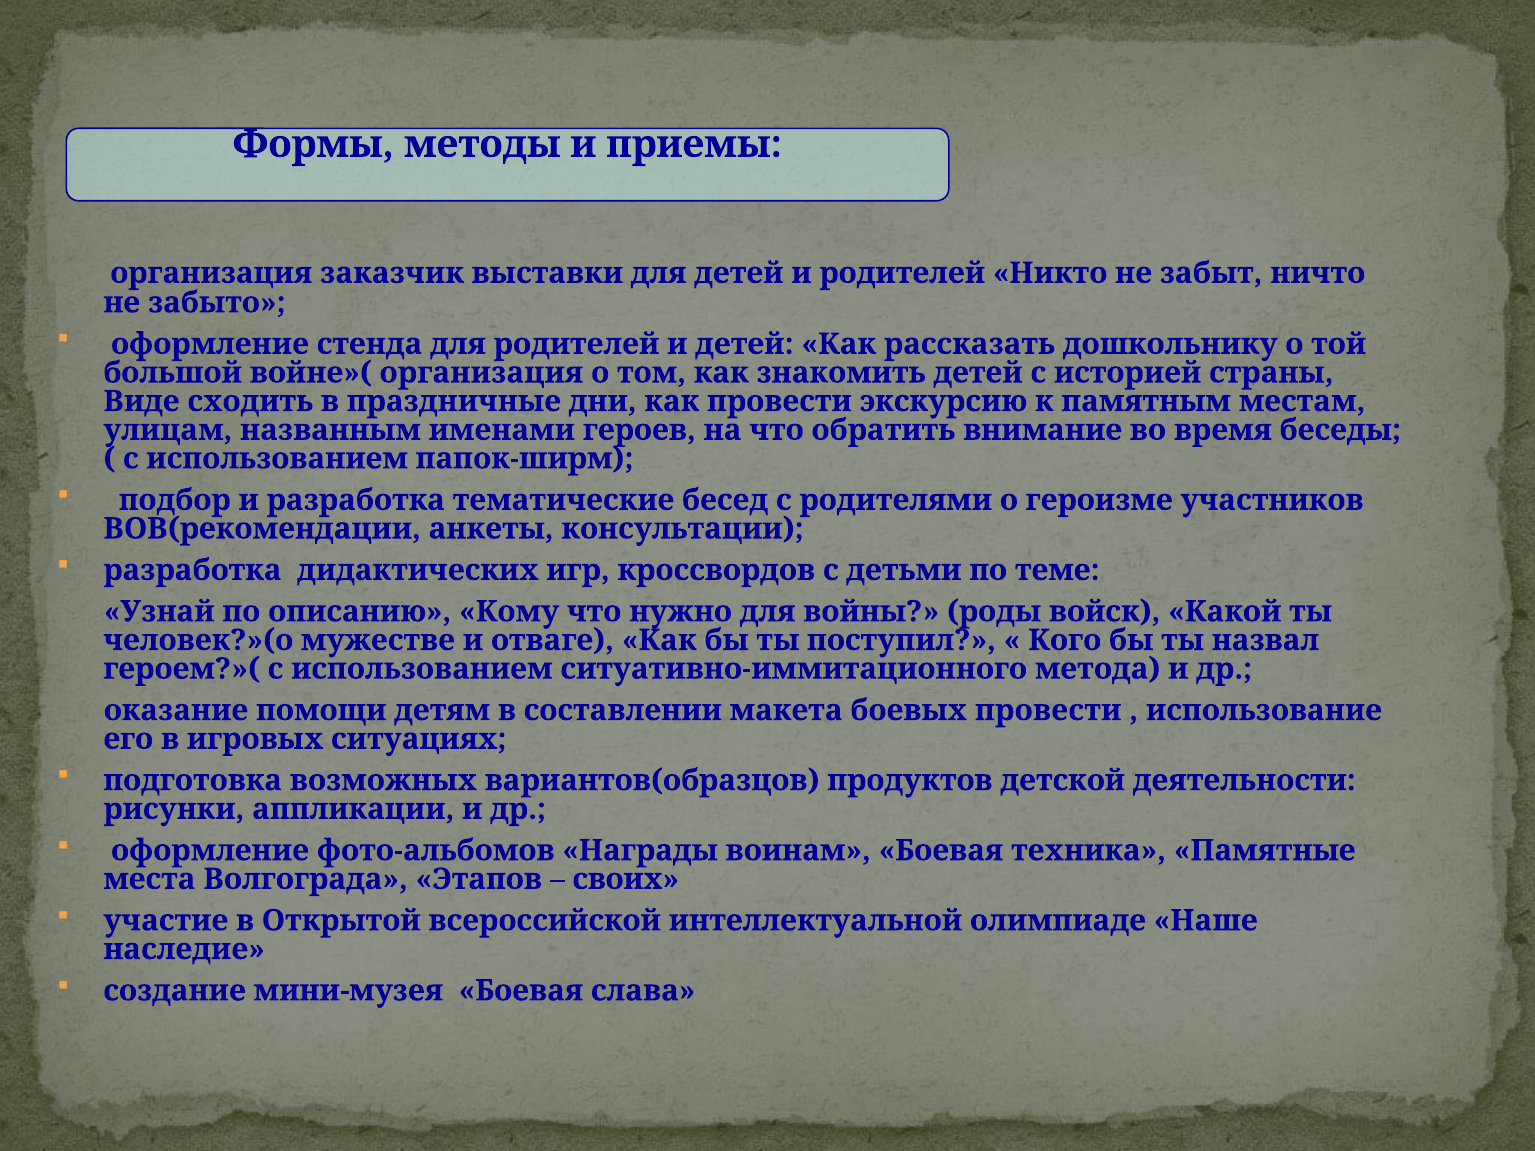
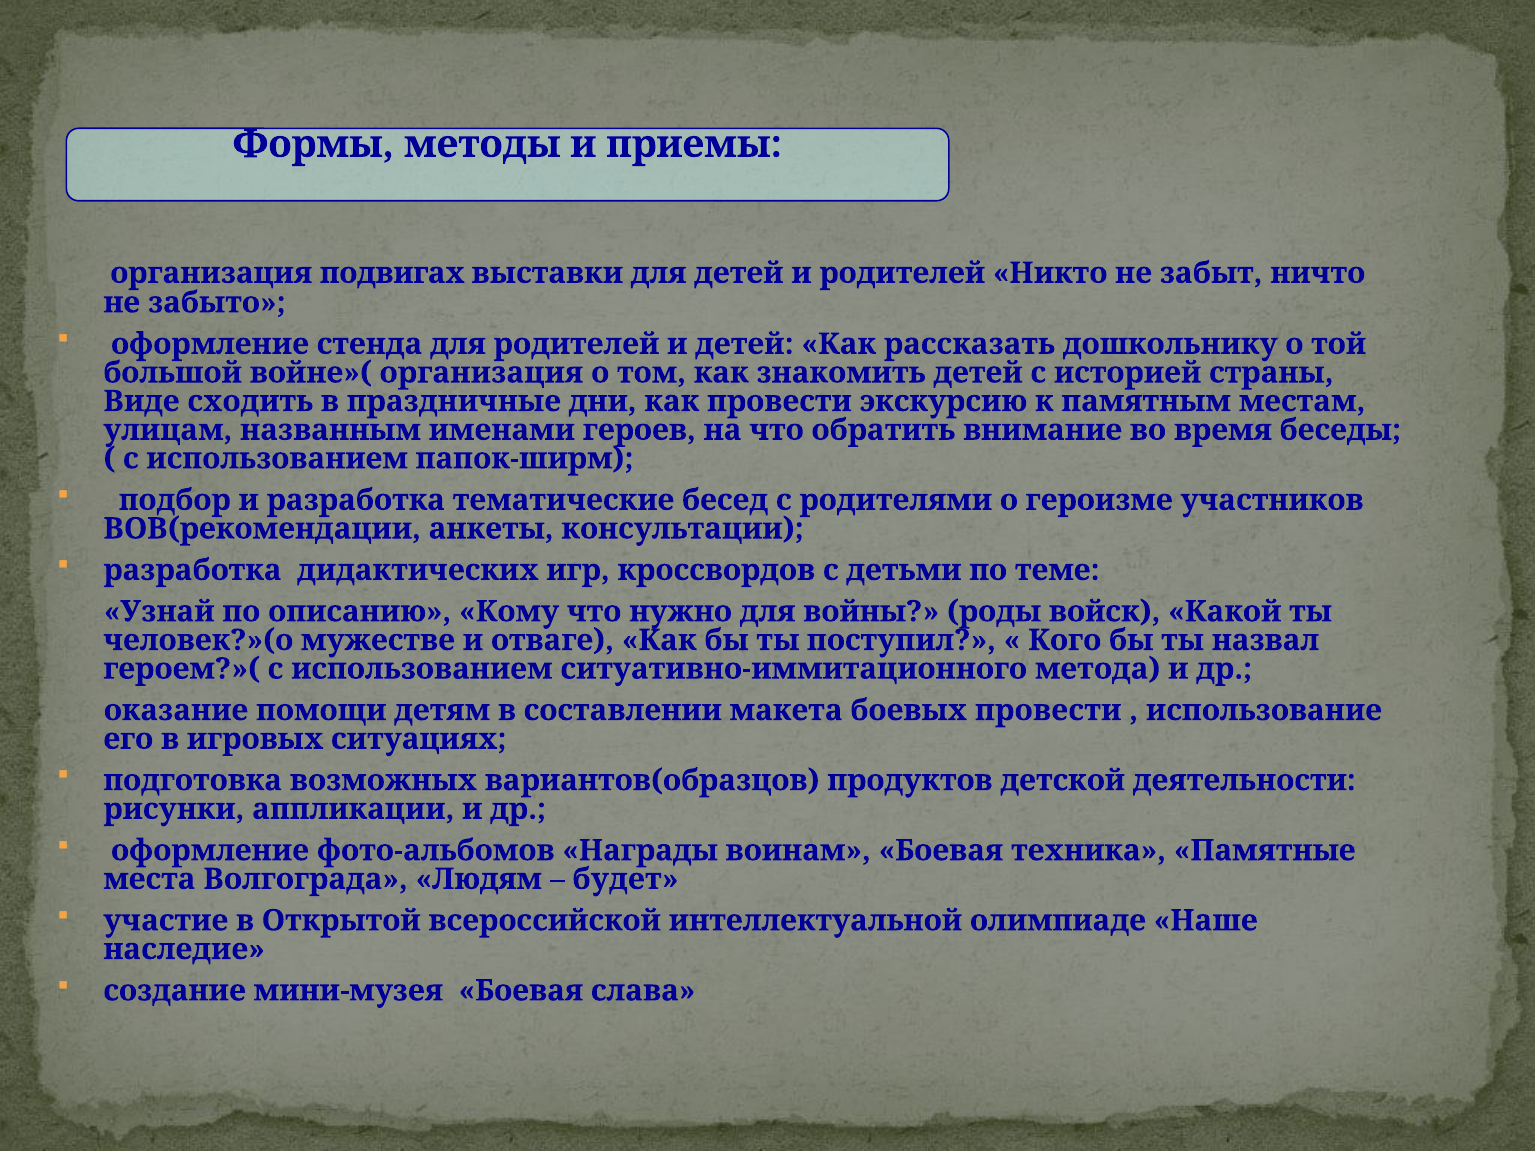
заказчик: заказчик -> подвигах
Этапов: Этапов -> Людям
своих: своих -> будет
